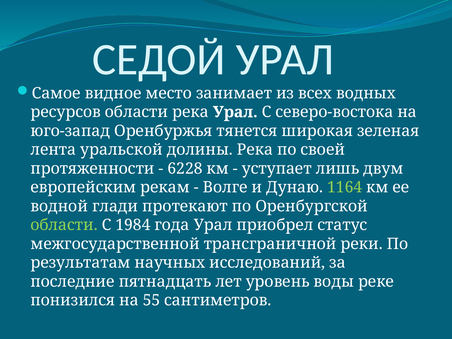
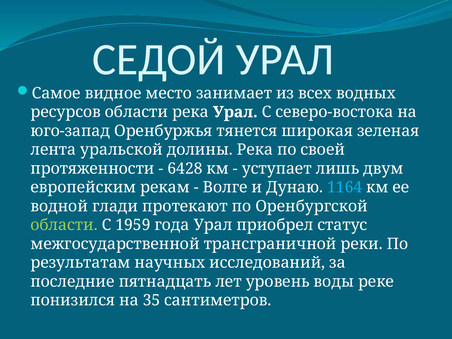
6228: 6228 -> 6428
1164 colour: light green -> light blue
1984: 1984 -> 1959
55: 55 -> 35
